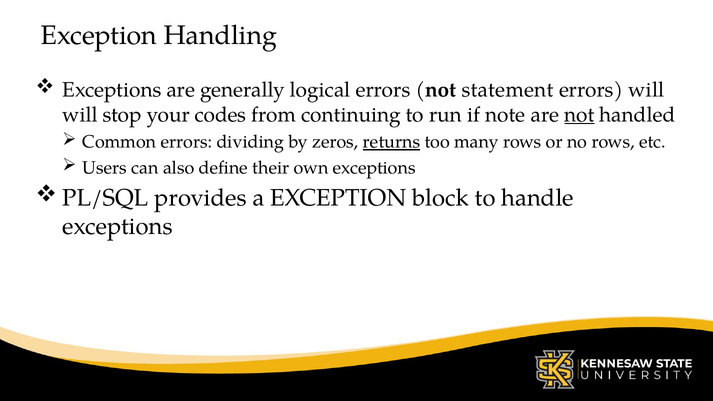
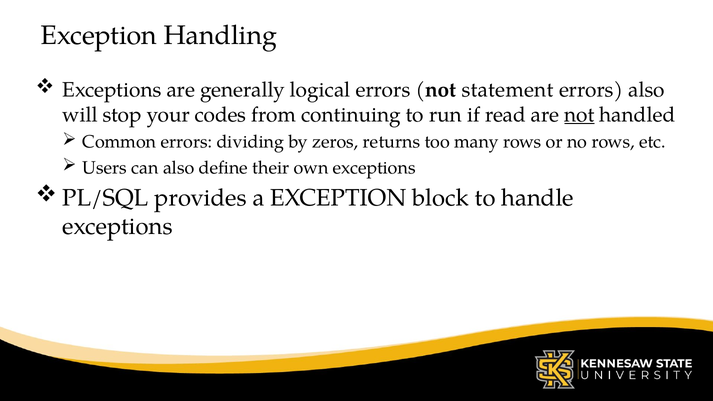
errors will: will -> also
note: note -> read
returns underline: present -> none
